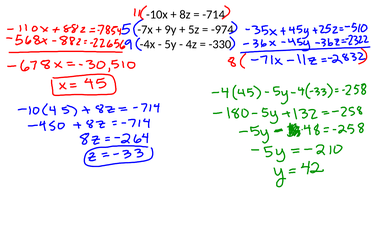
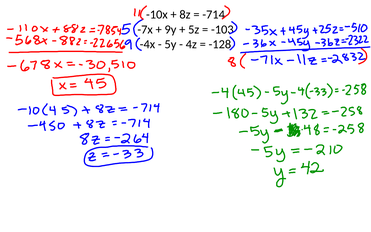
-974: -974 -> -103
-330: -330 -> -128
